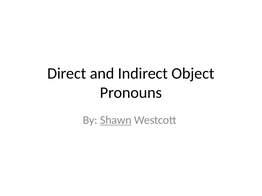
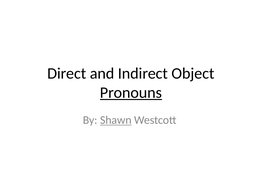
Pronouns underline: none -> present
